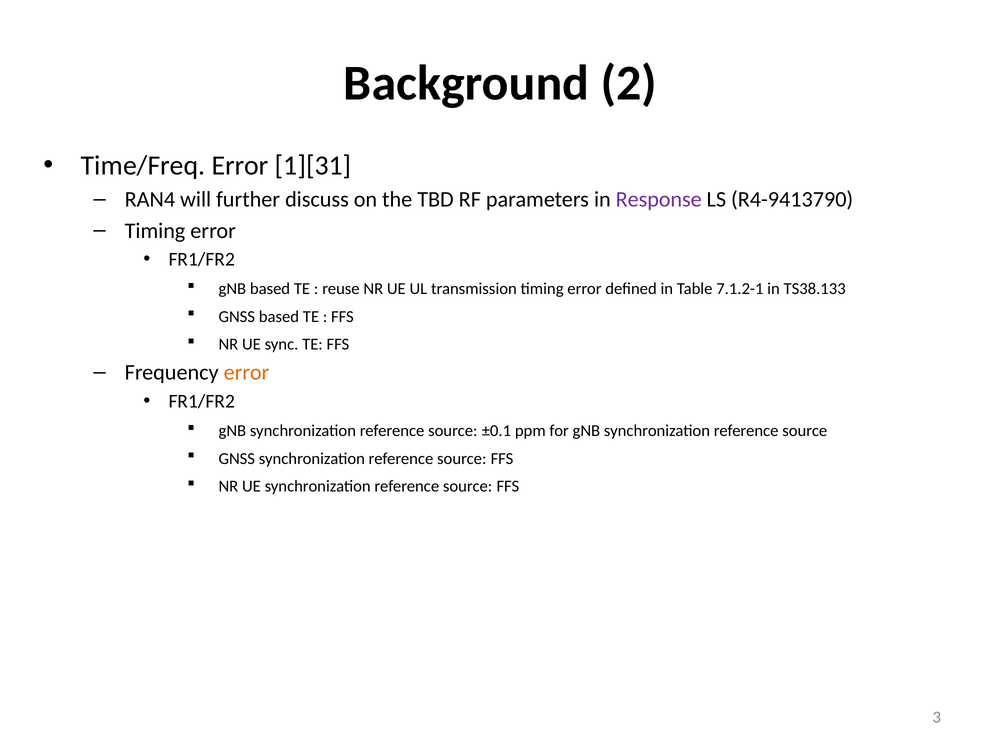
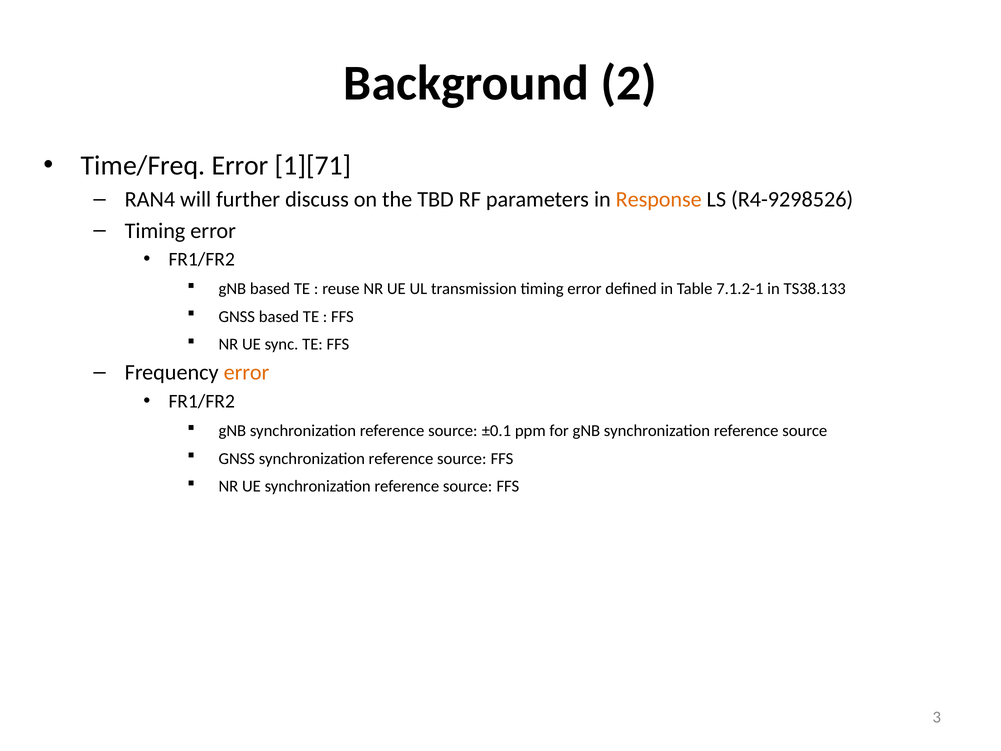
1][31: 1][31 -> 1][71
Response colour: purple -> orange
R4-9413790: R4-9413790 -> R4-9298526
